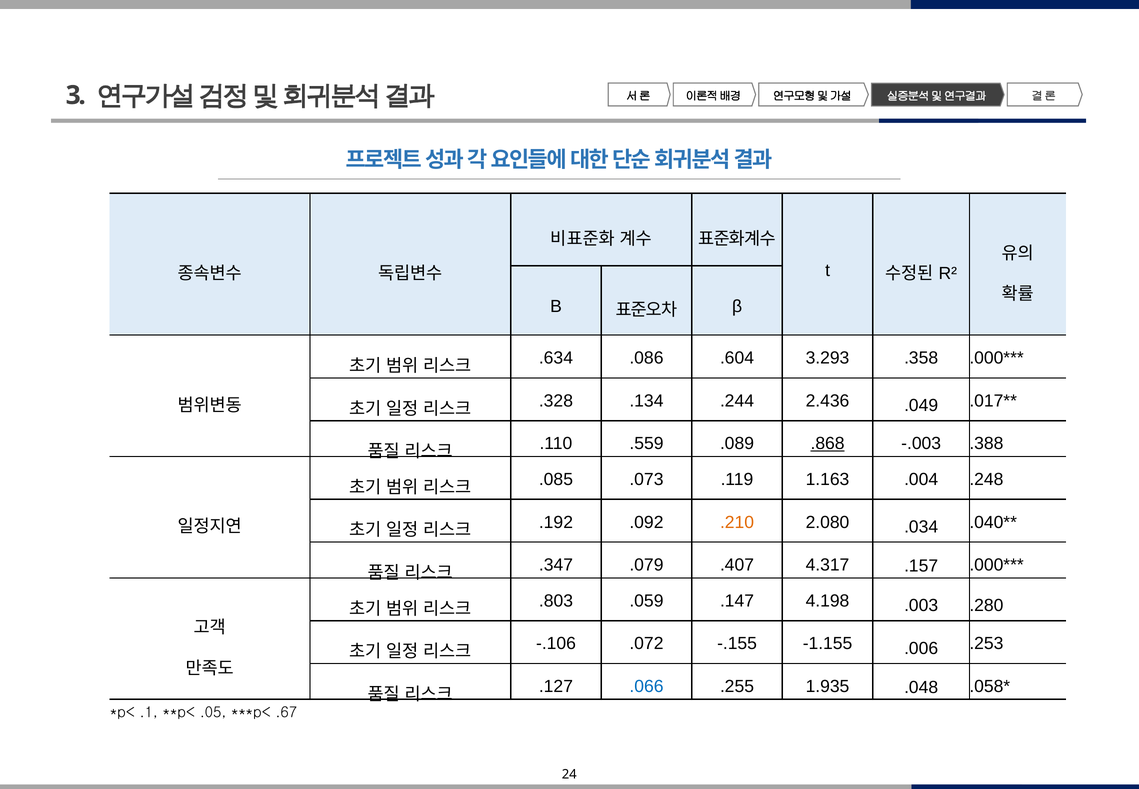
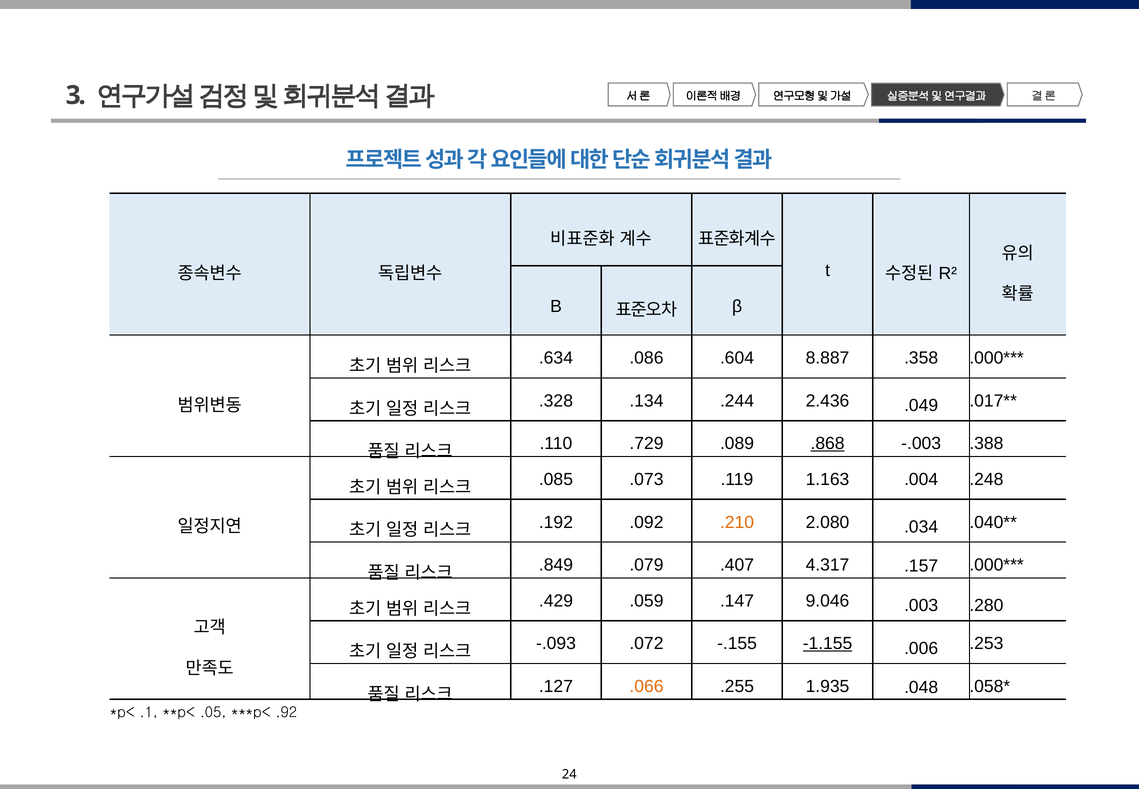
3.293: 3.293 -> 8.887
.559: .559 -> .729
.347: .347 -> .849
.803: .803 -> .429
4.198: 4.198 -> 9.046
-.106: -.106 -> -.093
-1.155 underline: none -> present
.066 colour: blue -> orange
.67: .67 -> .92
